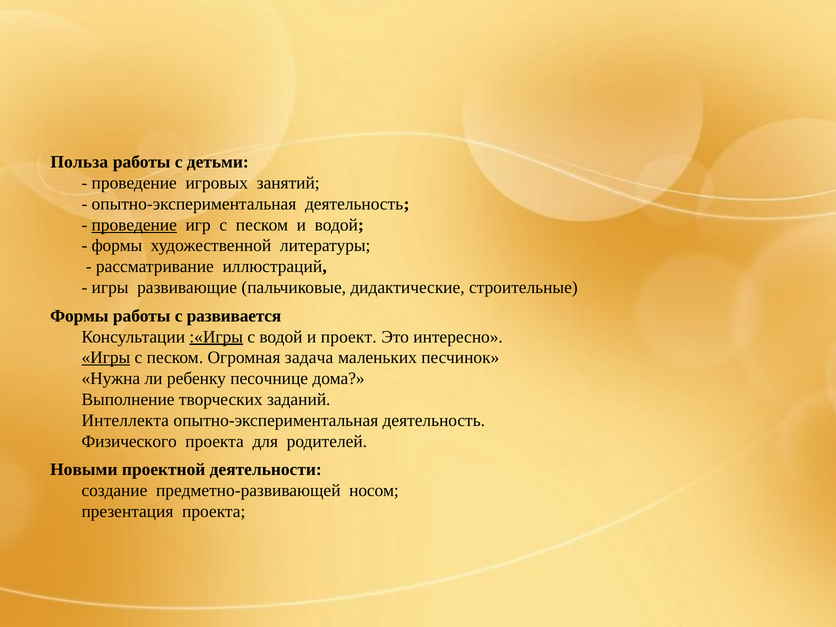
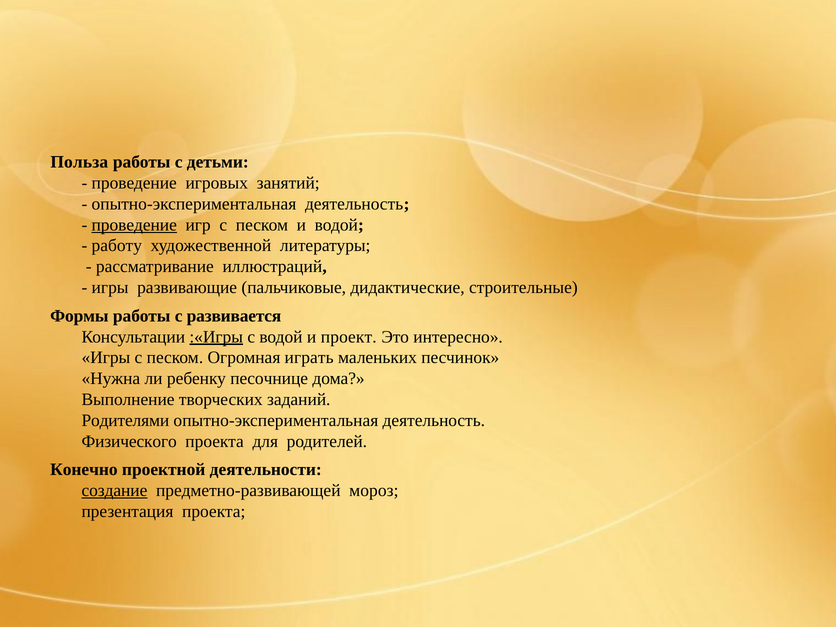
формы at (117, 246): формы -> работу
Игры at (106, 358) underline: present -> none
задача: задача -> играть
Интеллекта: Интеллекта -> Родителями
Новыми: Новыми -> Конечно
создание underline: none -> present
носом: носом -> мороз
